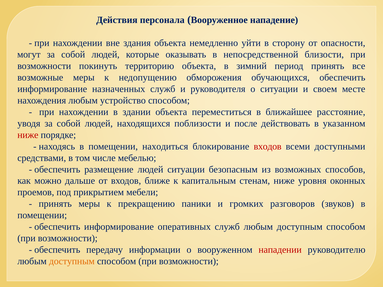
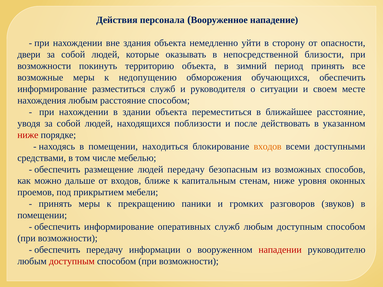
могут: могут -> двери
назначенных: назначенных -> разместиться
любым устройство: устройство -> расстояние
входов at (268, 147) colour: red -> orange
людей ситуации: ситуации -> передачу
доступным at (72, 261) colour: orange -> red
